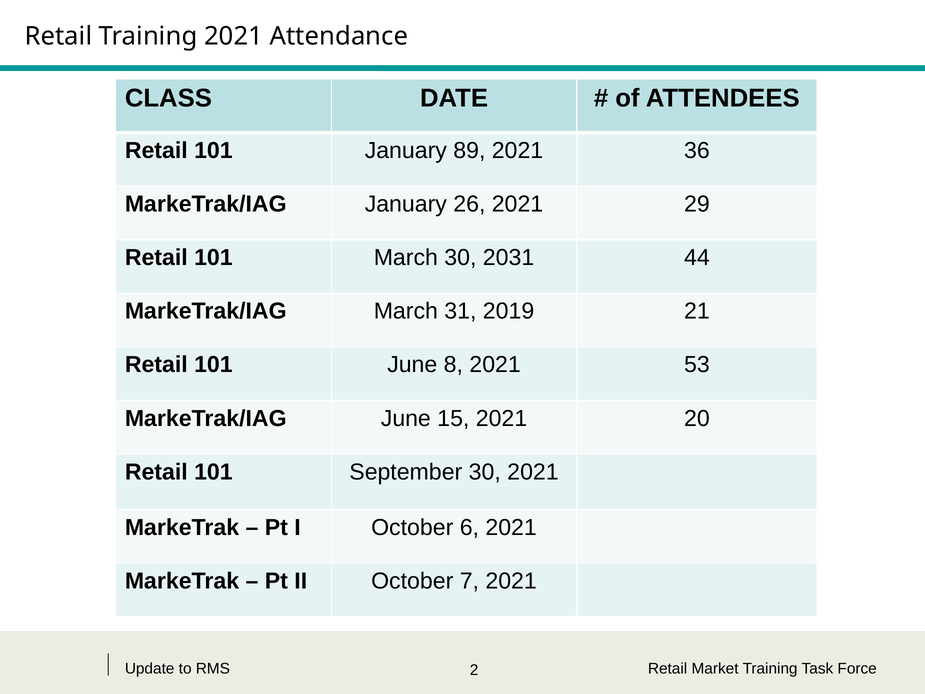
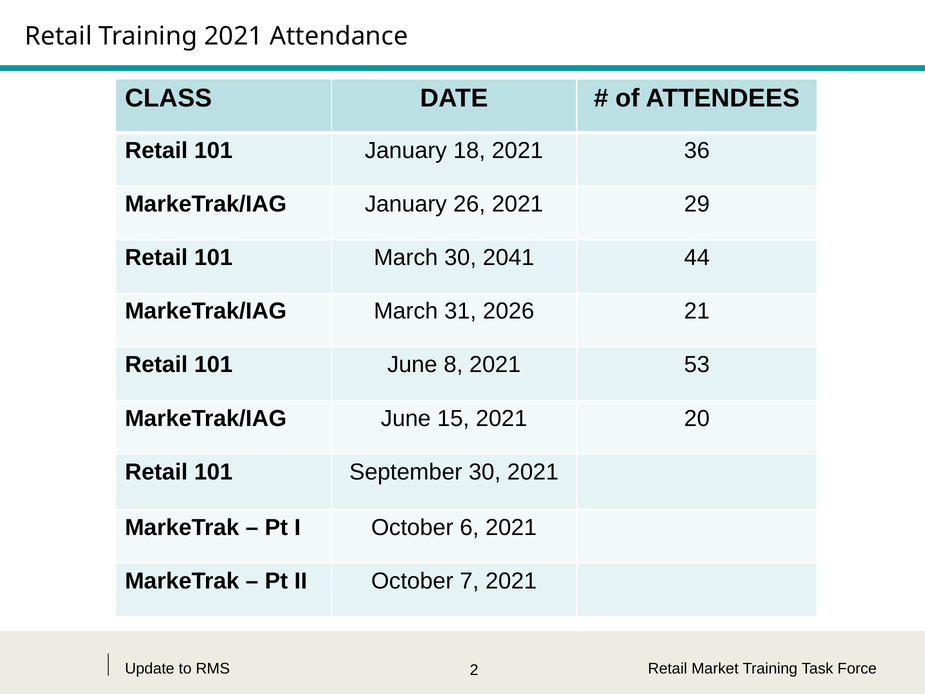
89: 89 -> 18
2031: 2031 -> 2041
2019: 2019 -> 2026
